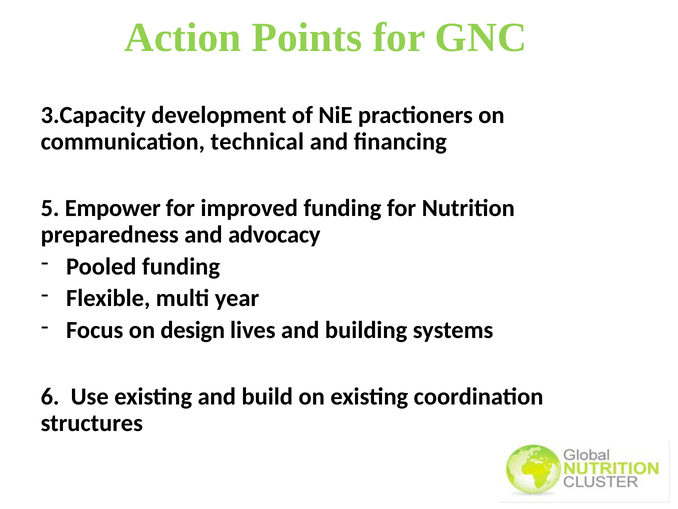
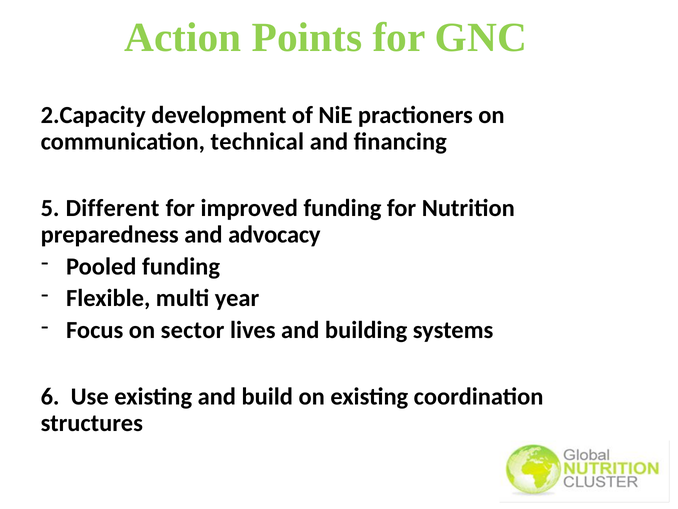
3.Capacity: 3.Capacity -> 2.Capacity
Empower: Empower -> Different
design: design -> sector
